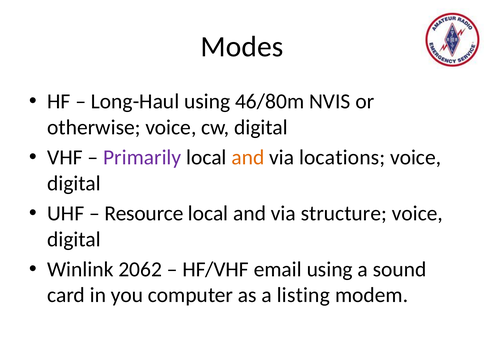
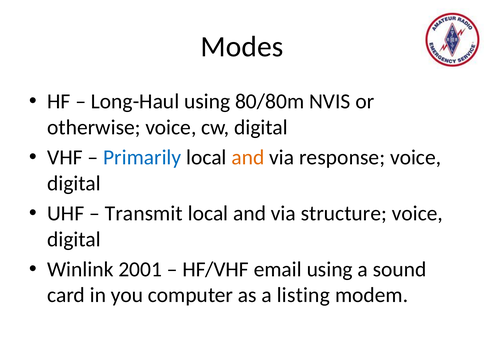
46/80m: 46/80m -> 80/80m
Primarily colour: purple -> blue
locations: locations -> response
Resource: Resource -> Transmit
2062: 2062 -> 2001
